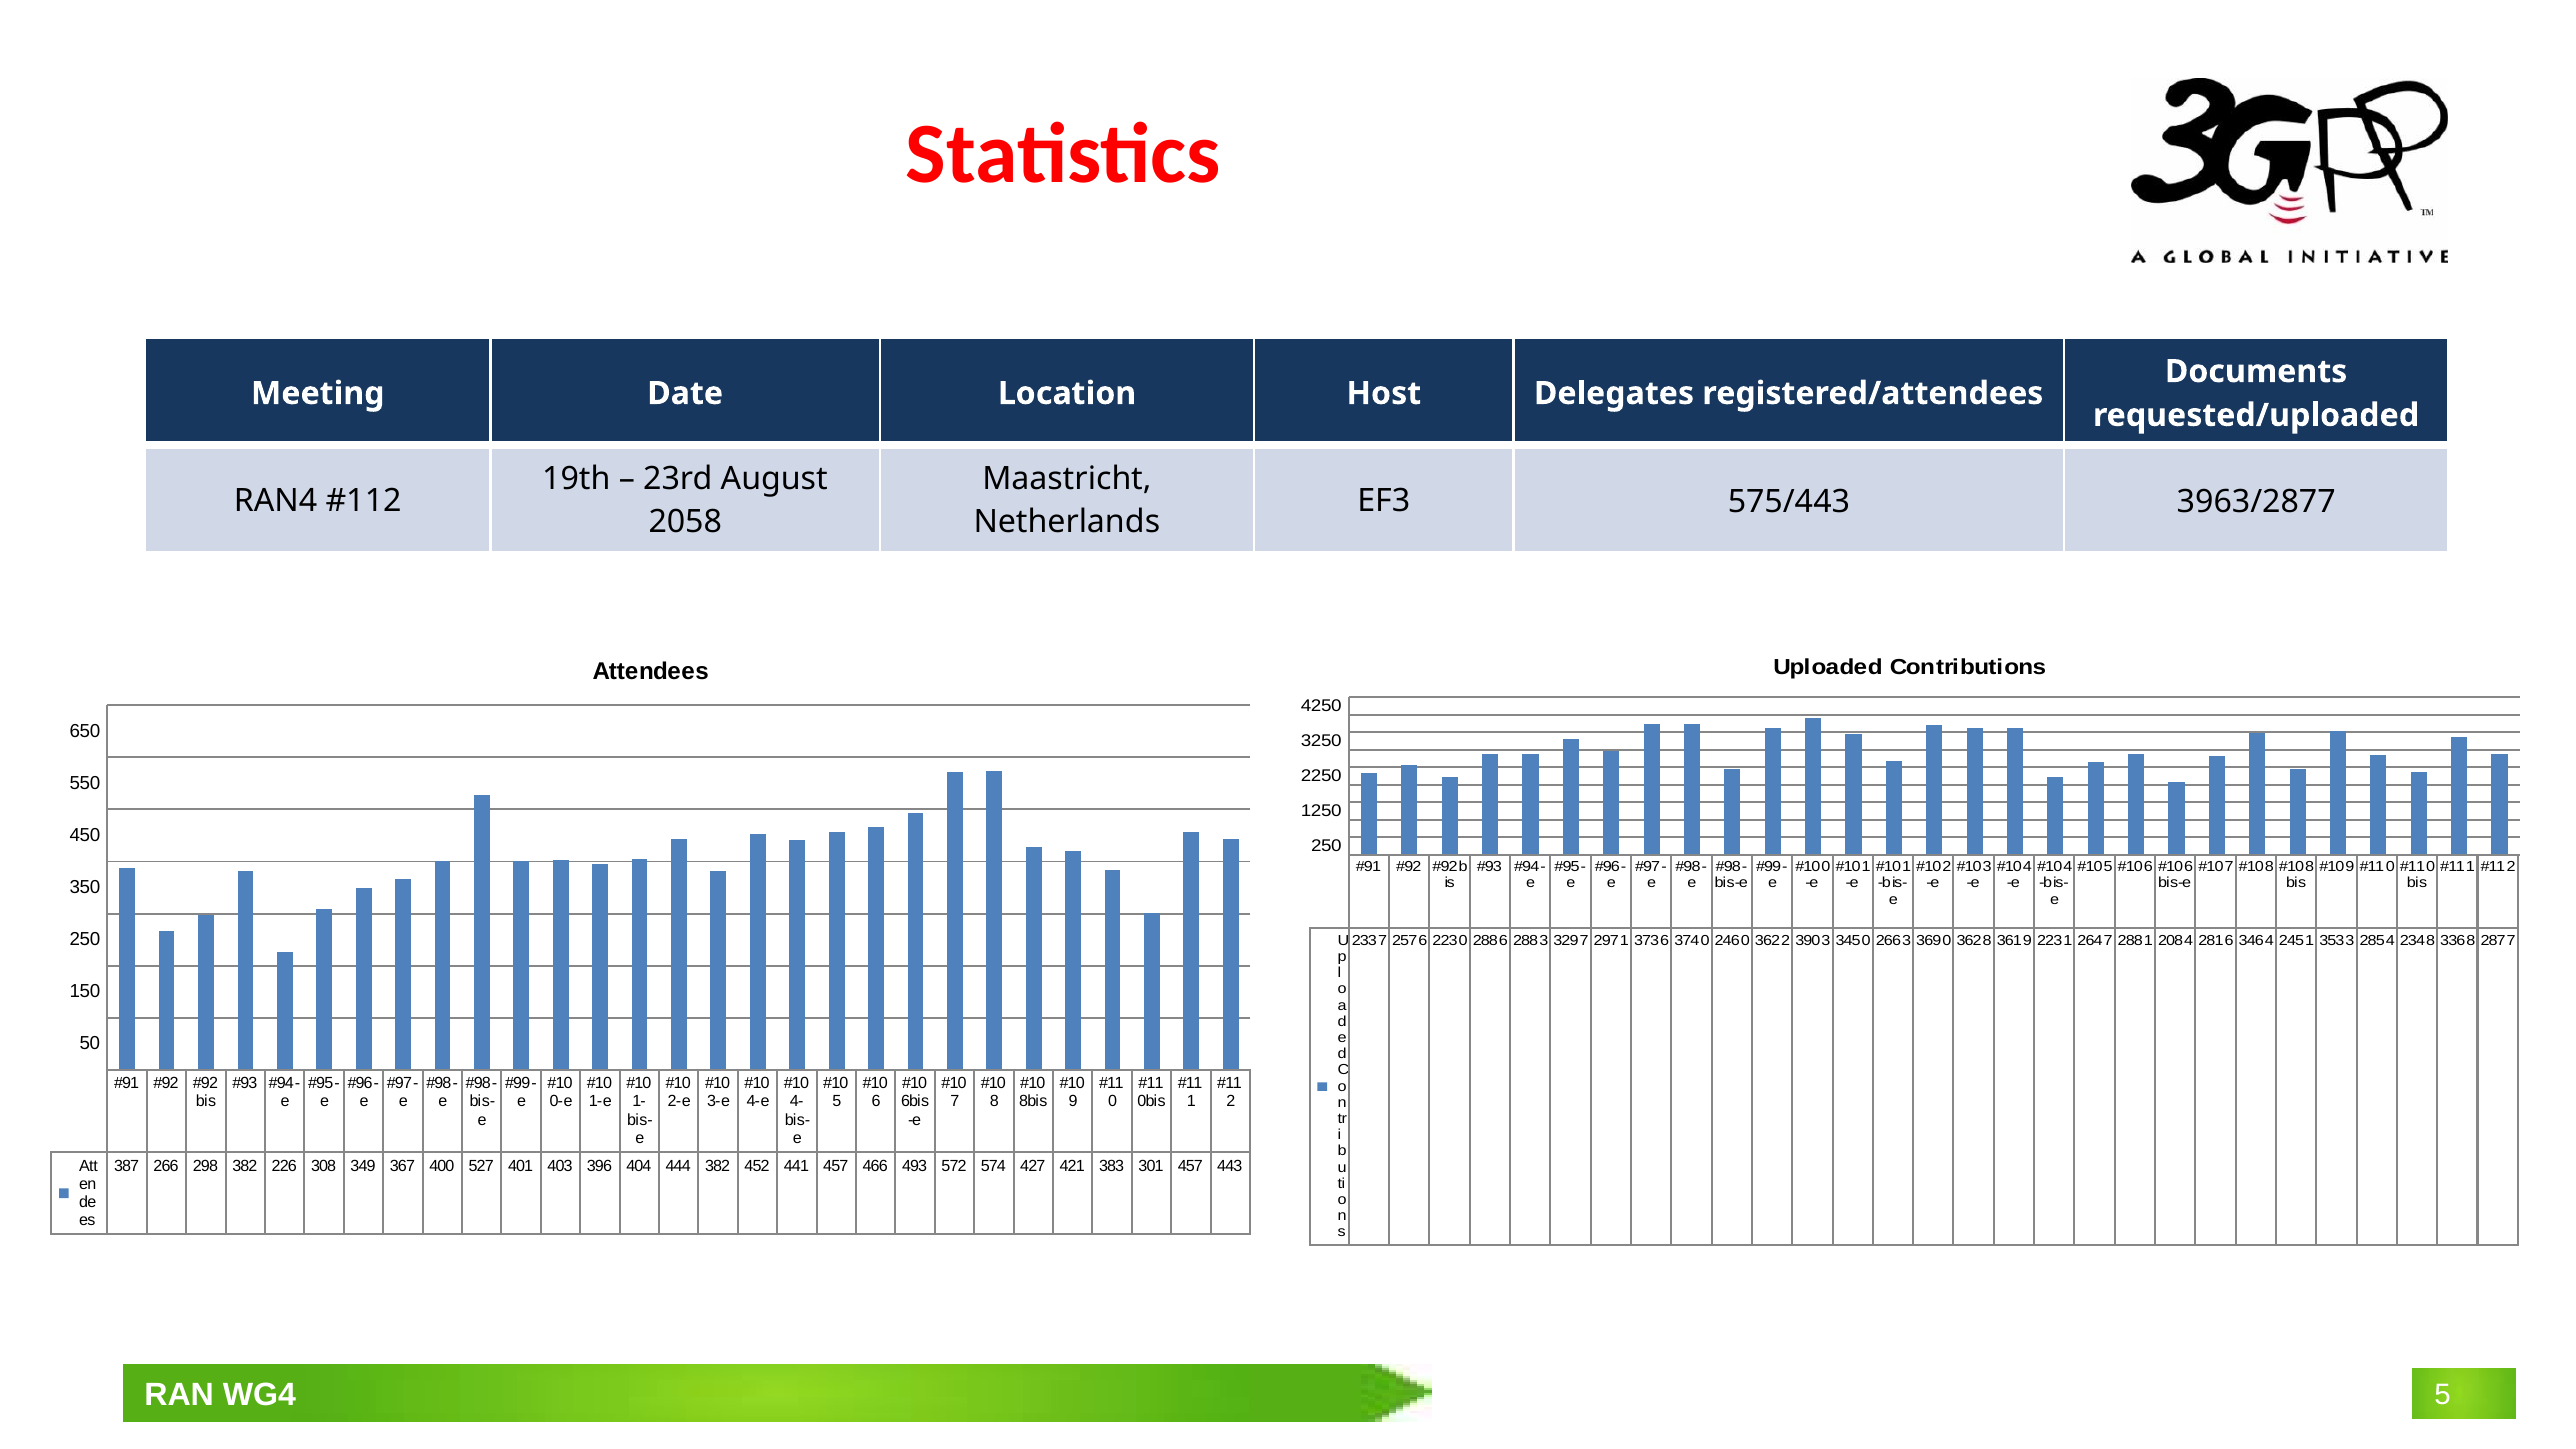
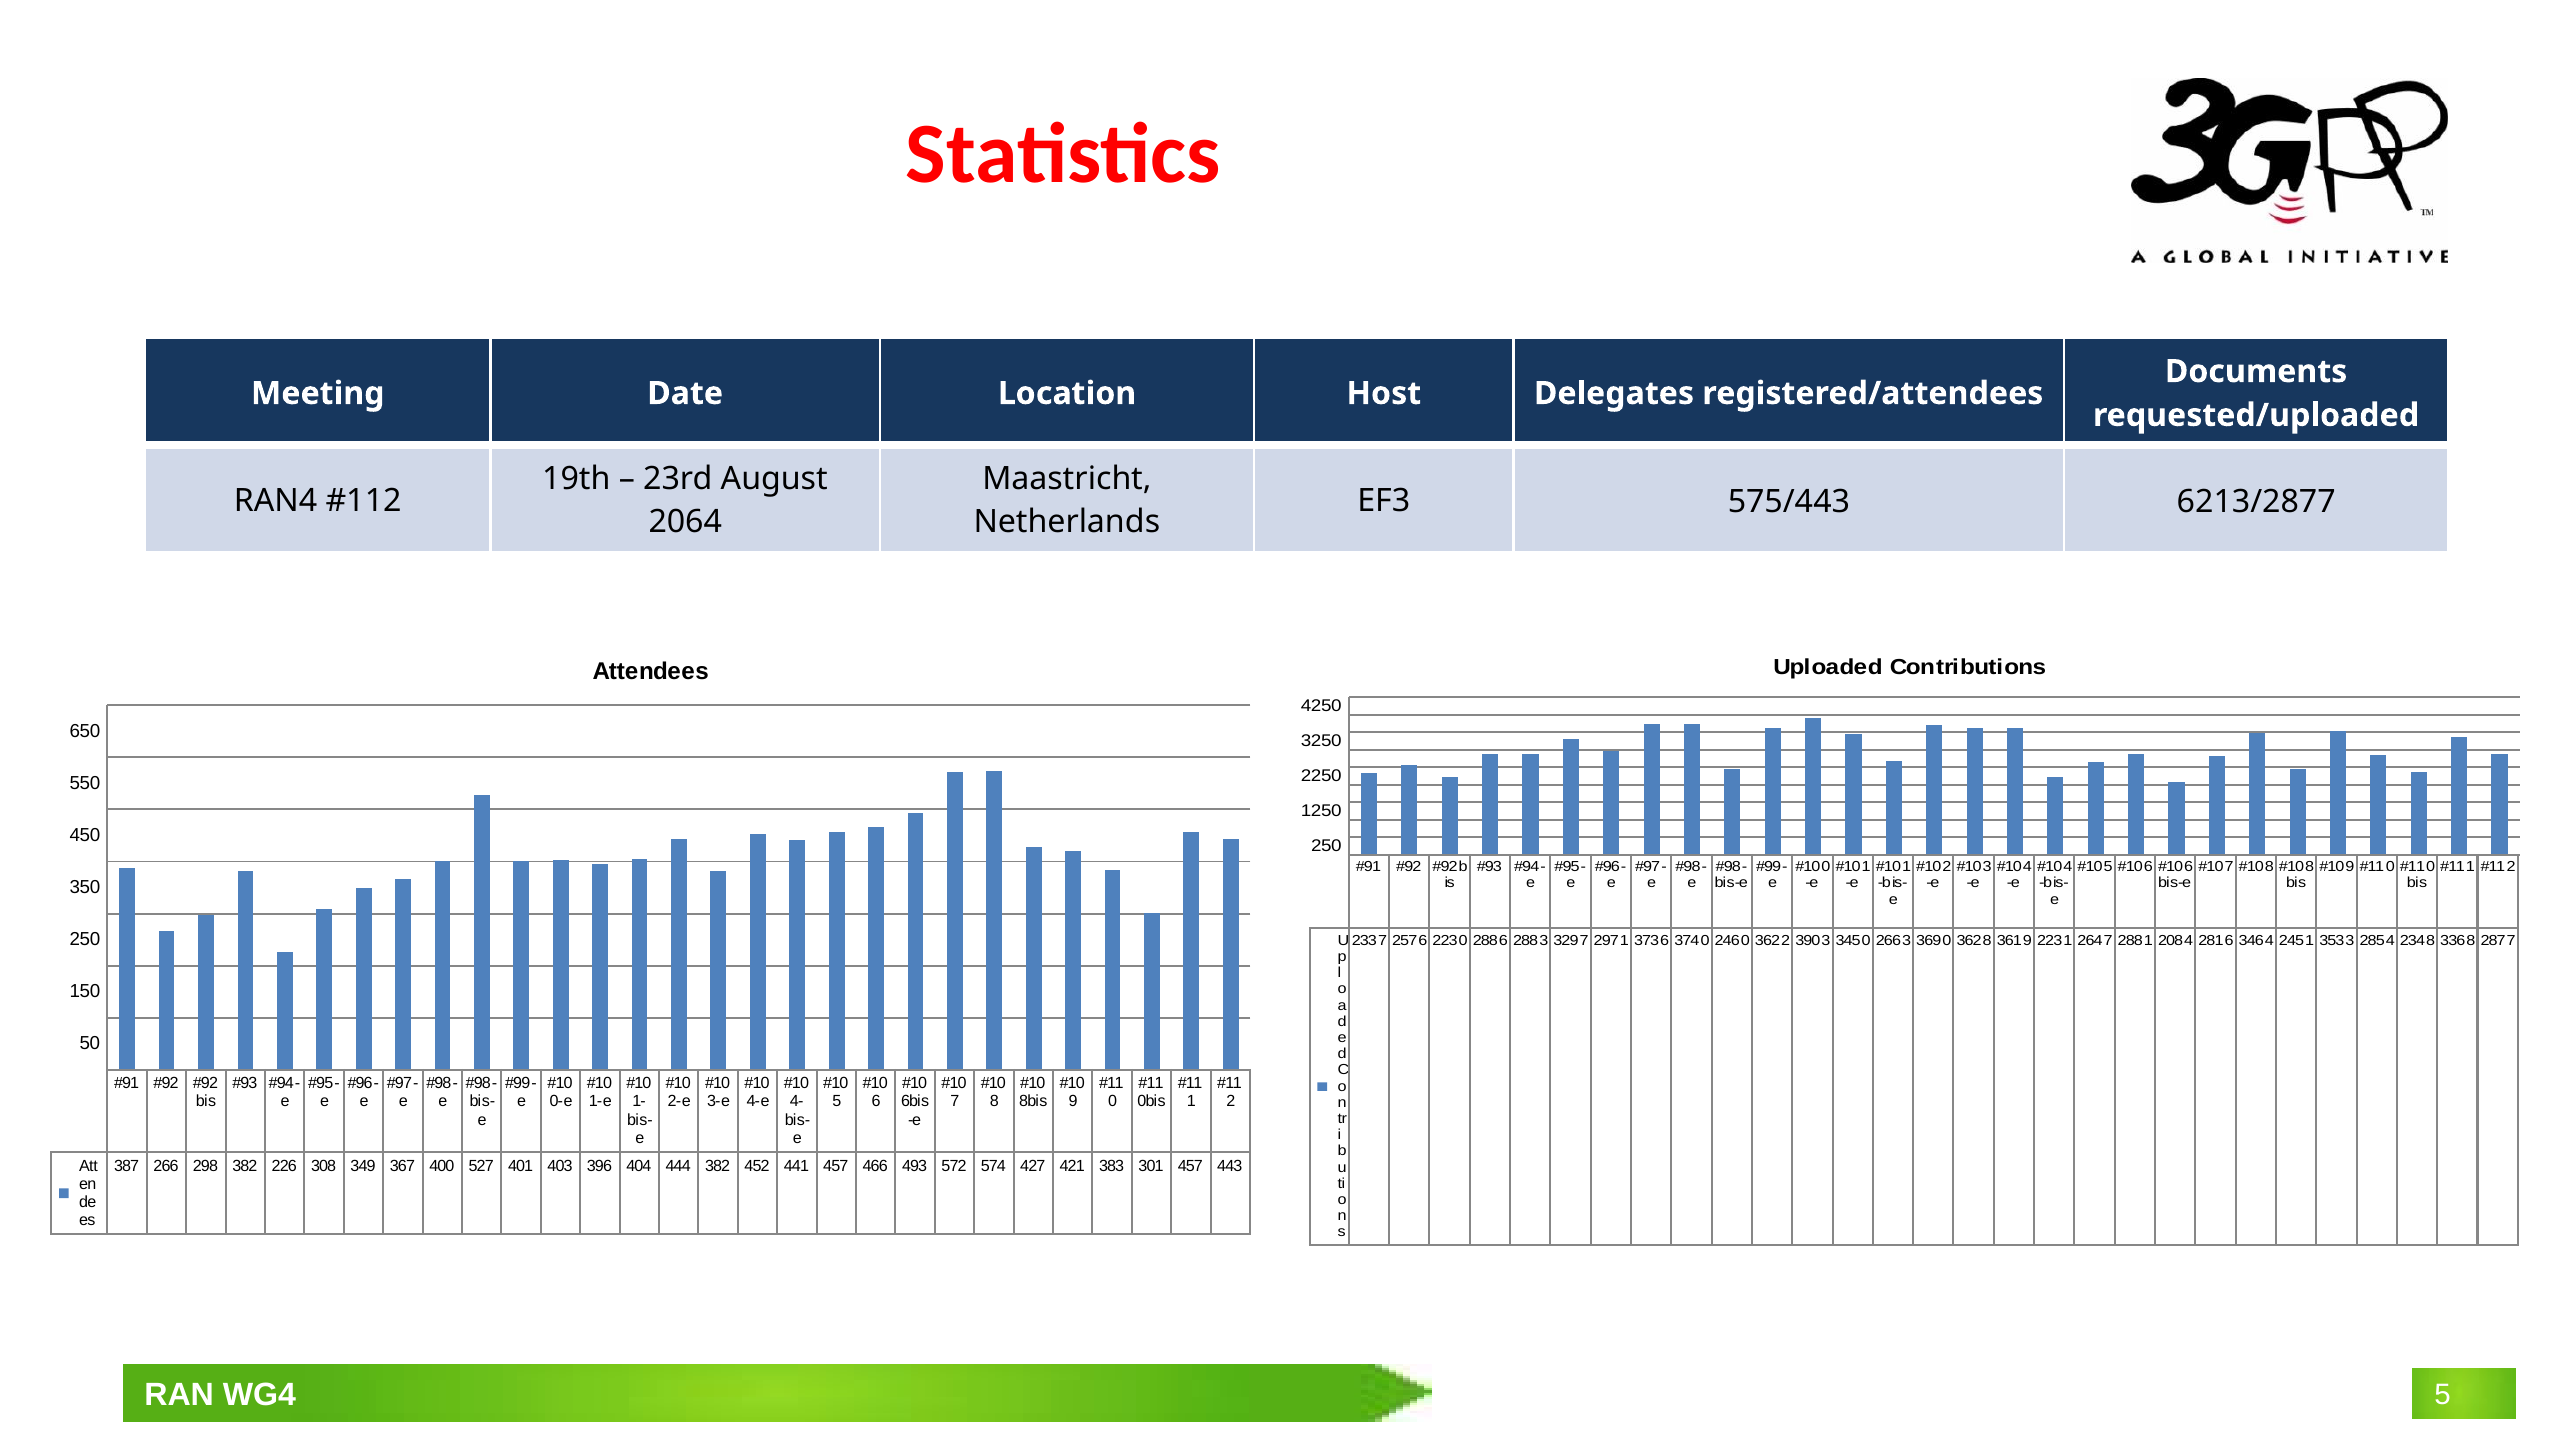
3963/2877: 3963/2877 -> 6213/2877
2058: 2058 -> 2064
